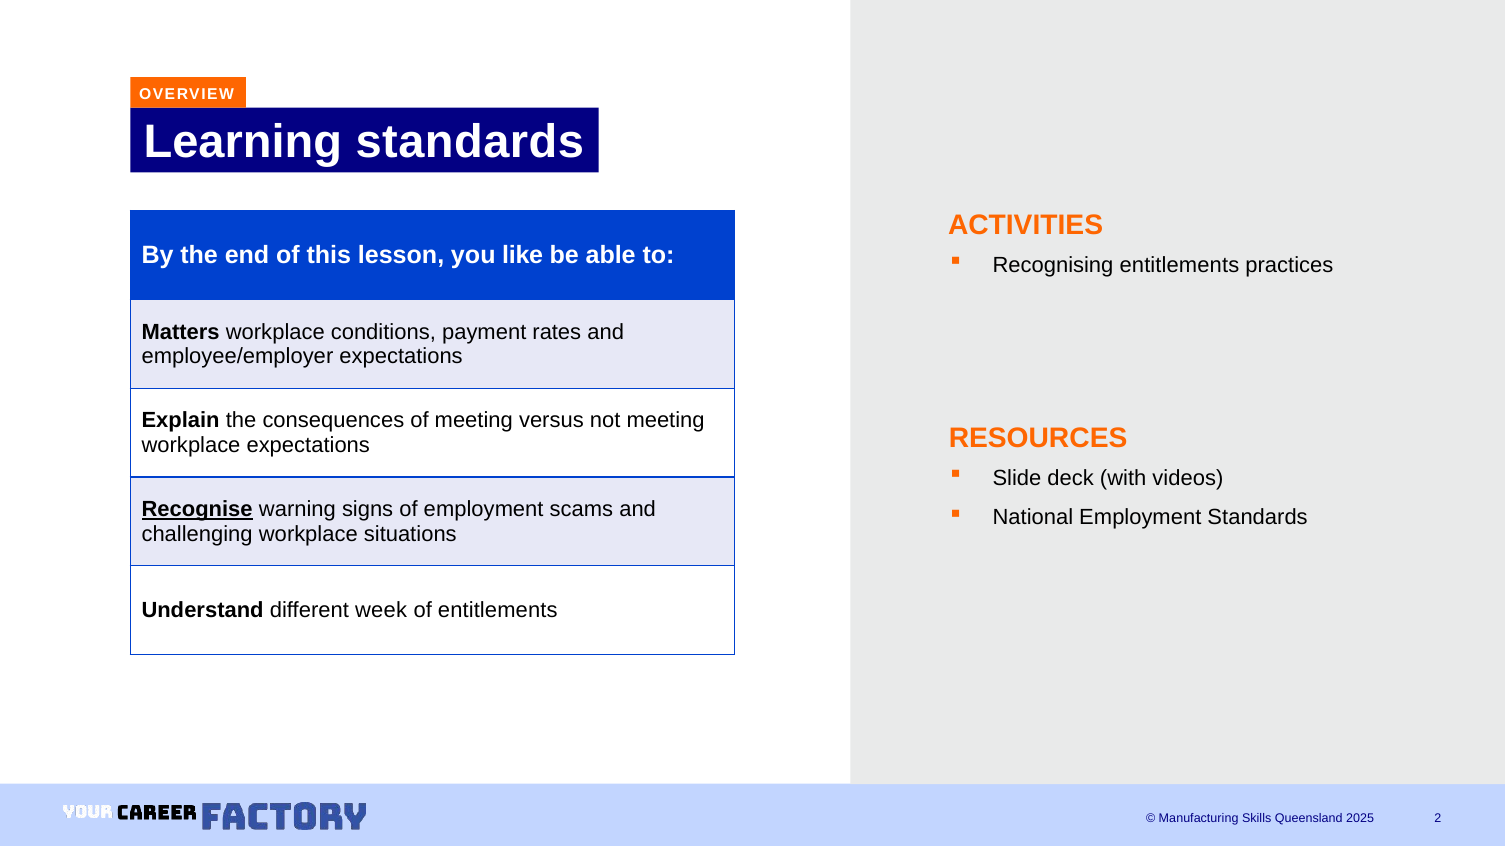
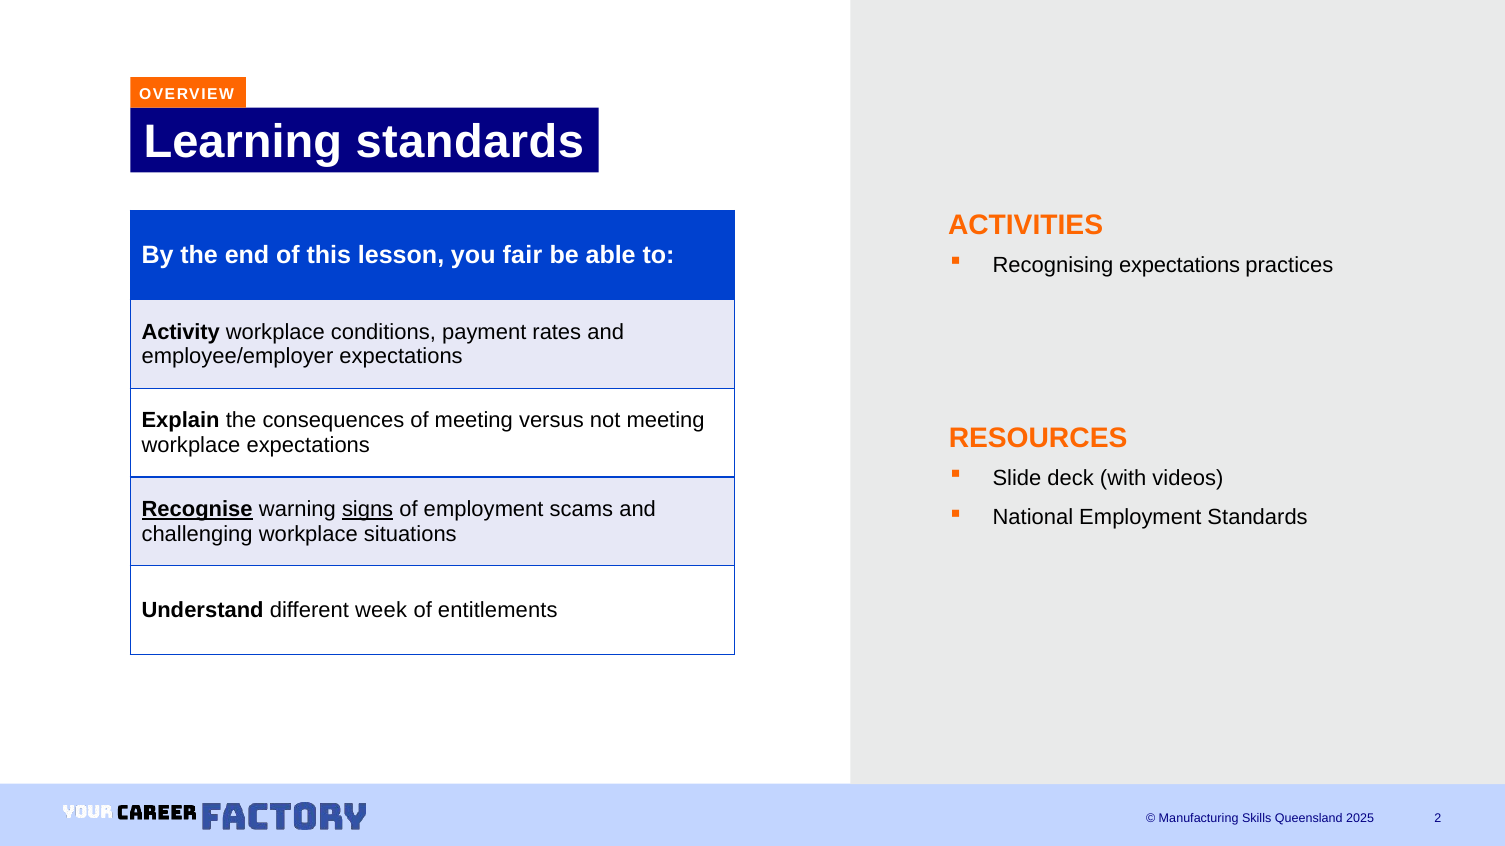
like: like -> fair
Recognising entitlements: entitlements -> expectations
Matters: Matters -> Activity
signs underline: none -> present
